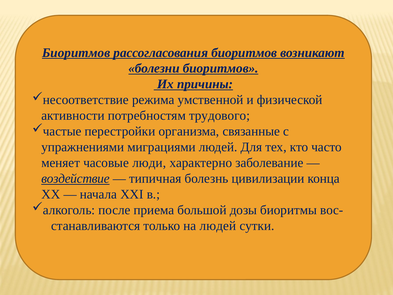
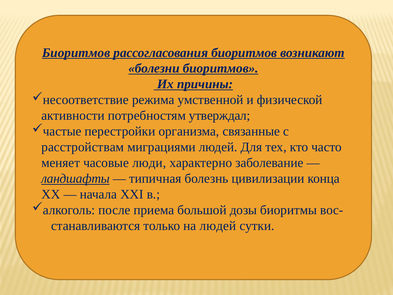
трудового: трудового -> утверждал
упражнениями: упражнениями -> расстройствам
воздействие: воздействие -> ландшафты
